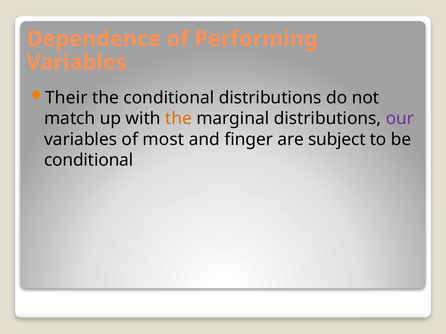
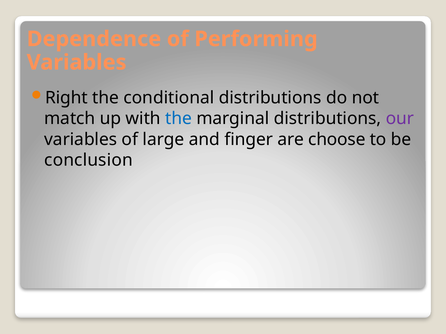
Their: Their -> Right
the at (179, 119) colour: orange -> blue
most: most -> large
subject: subject -> choose
conditional at (89, 160): conditional -> conclusion
